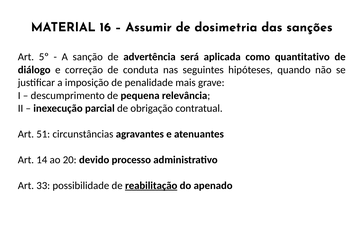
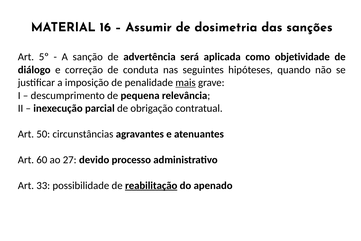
quantitativo: quantitativo -> objetividade
mais underline: none -> present
51: 51 -> 50
14: 14 -> 60
20: 20 -> 27
